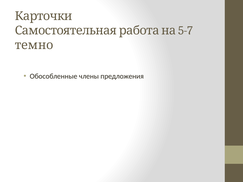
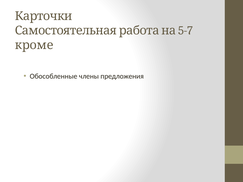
темно: темно -> кроме
